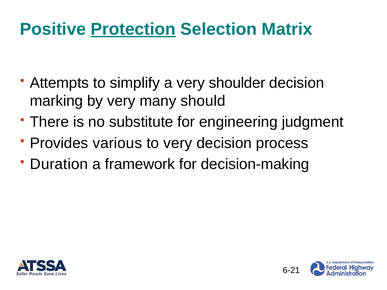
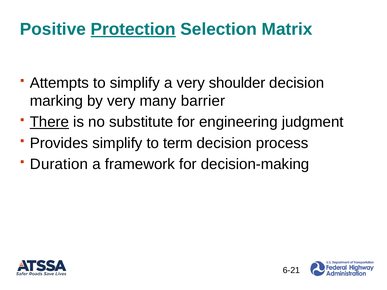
should: should -> barrier
There underline: none -> present
Provides various: various -> simplify
to very: very -> term
